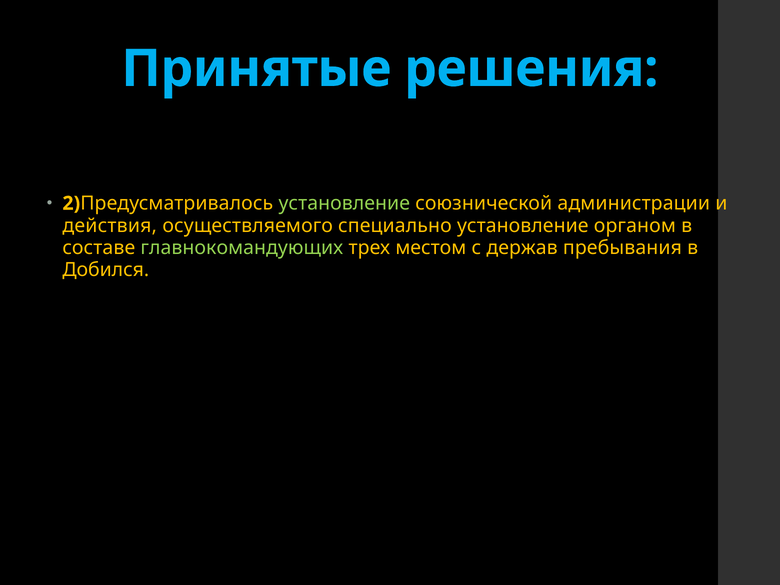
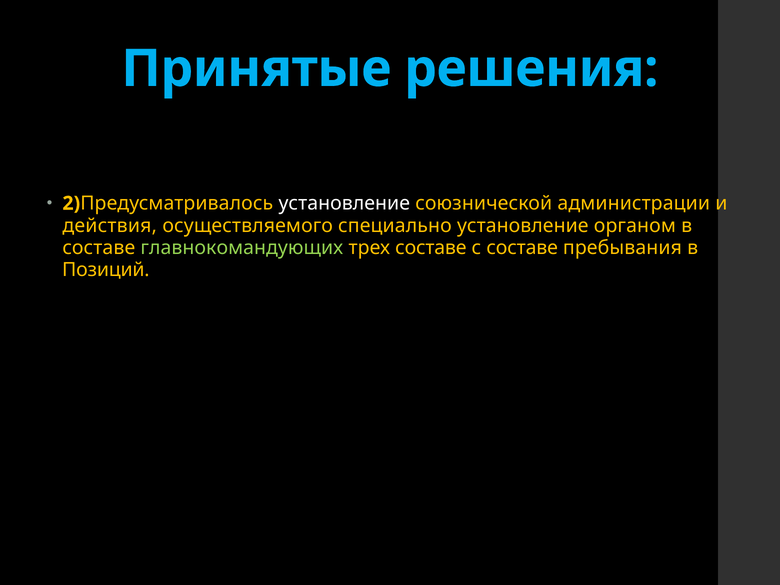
установление at (344, 203) colour: light green -> white
трех местом: местом -> составе
с держав: держав -> составе
Добился: Добился -> Позиций
